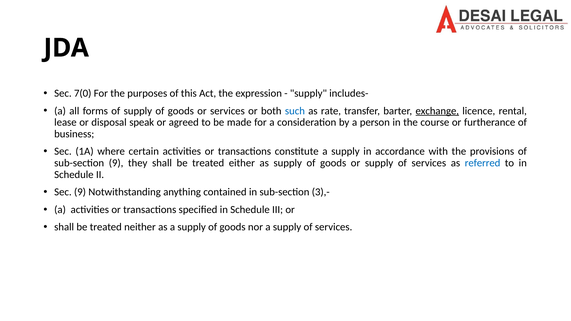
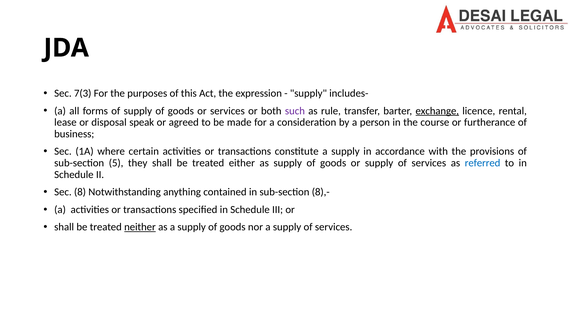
7(0: 7(0 -> 7(3
such colour: blue -> purple
rate: rate -> rule
sub-section 9: 9 -> 5
Sec 9: 9 -> 8
3),-: 3),- -> 8),-
neither underline: none -> present
